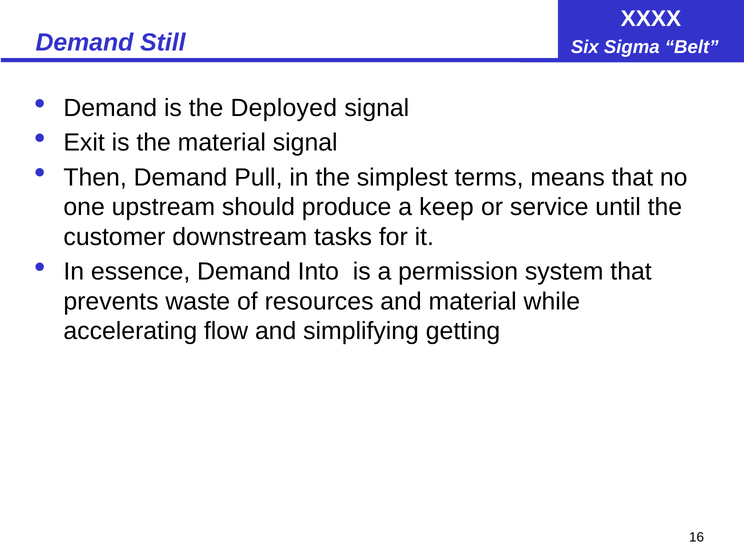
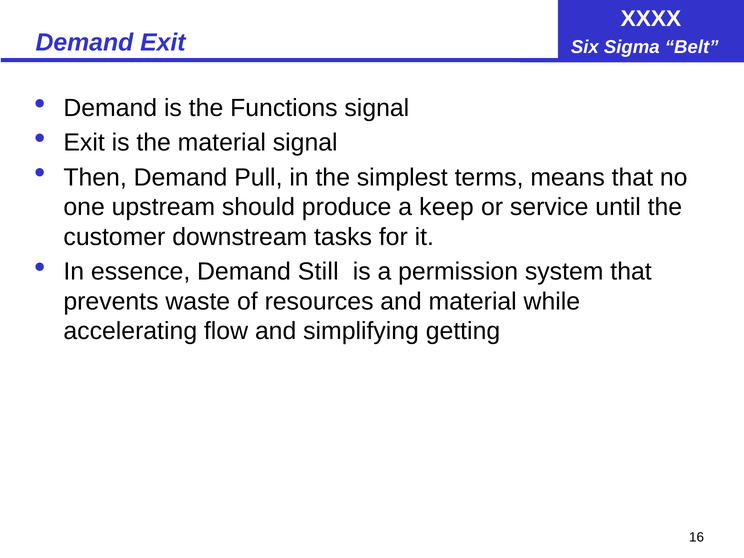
Demand Still: Still -> Exit
Deployed: Deployed -> Functions
Into: Into -> Still
